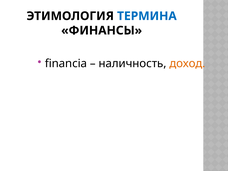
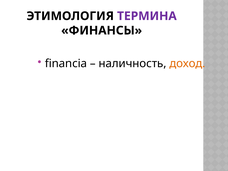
ТЕРМИНА colour: blue -> purple
